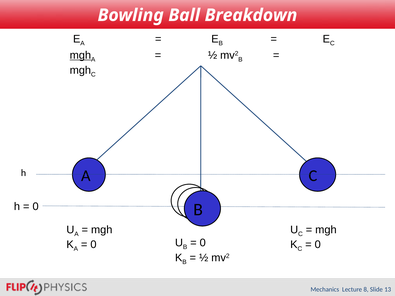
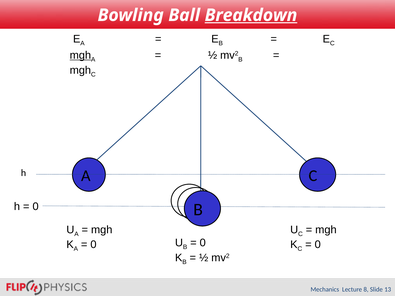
Breakdown underline: none -> present
